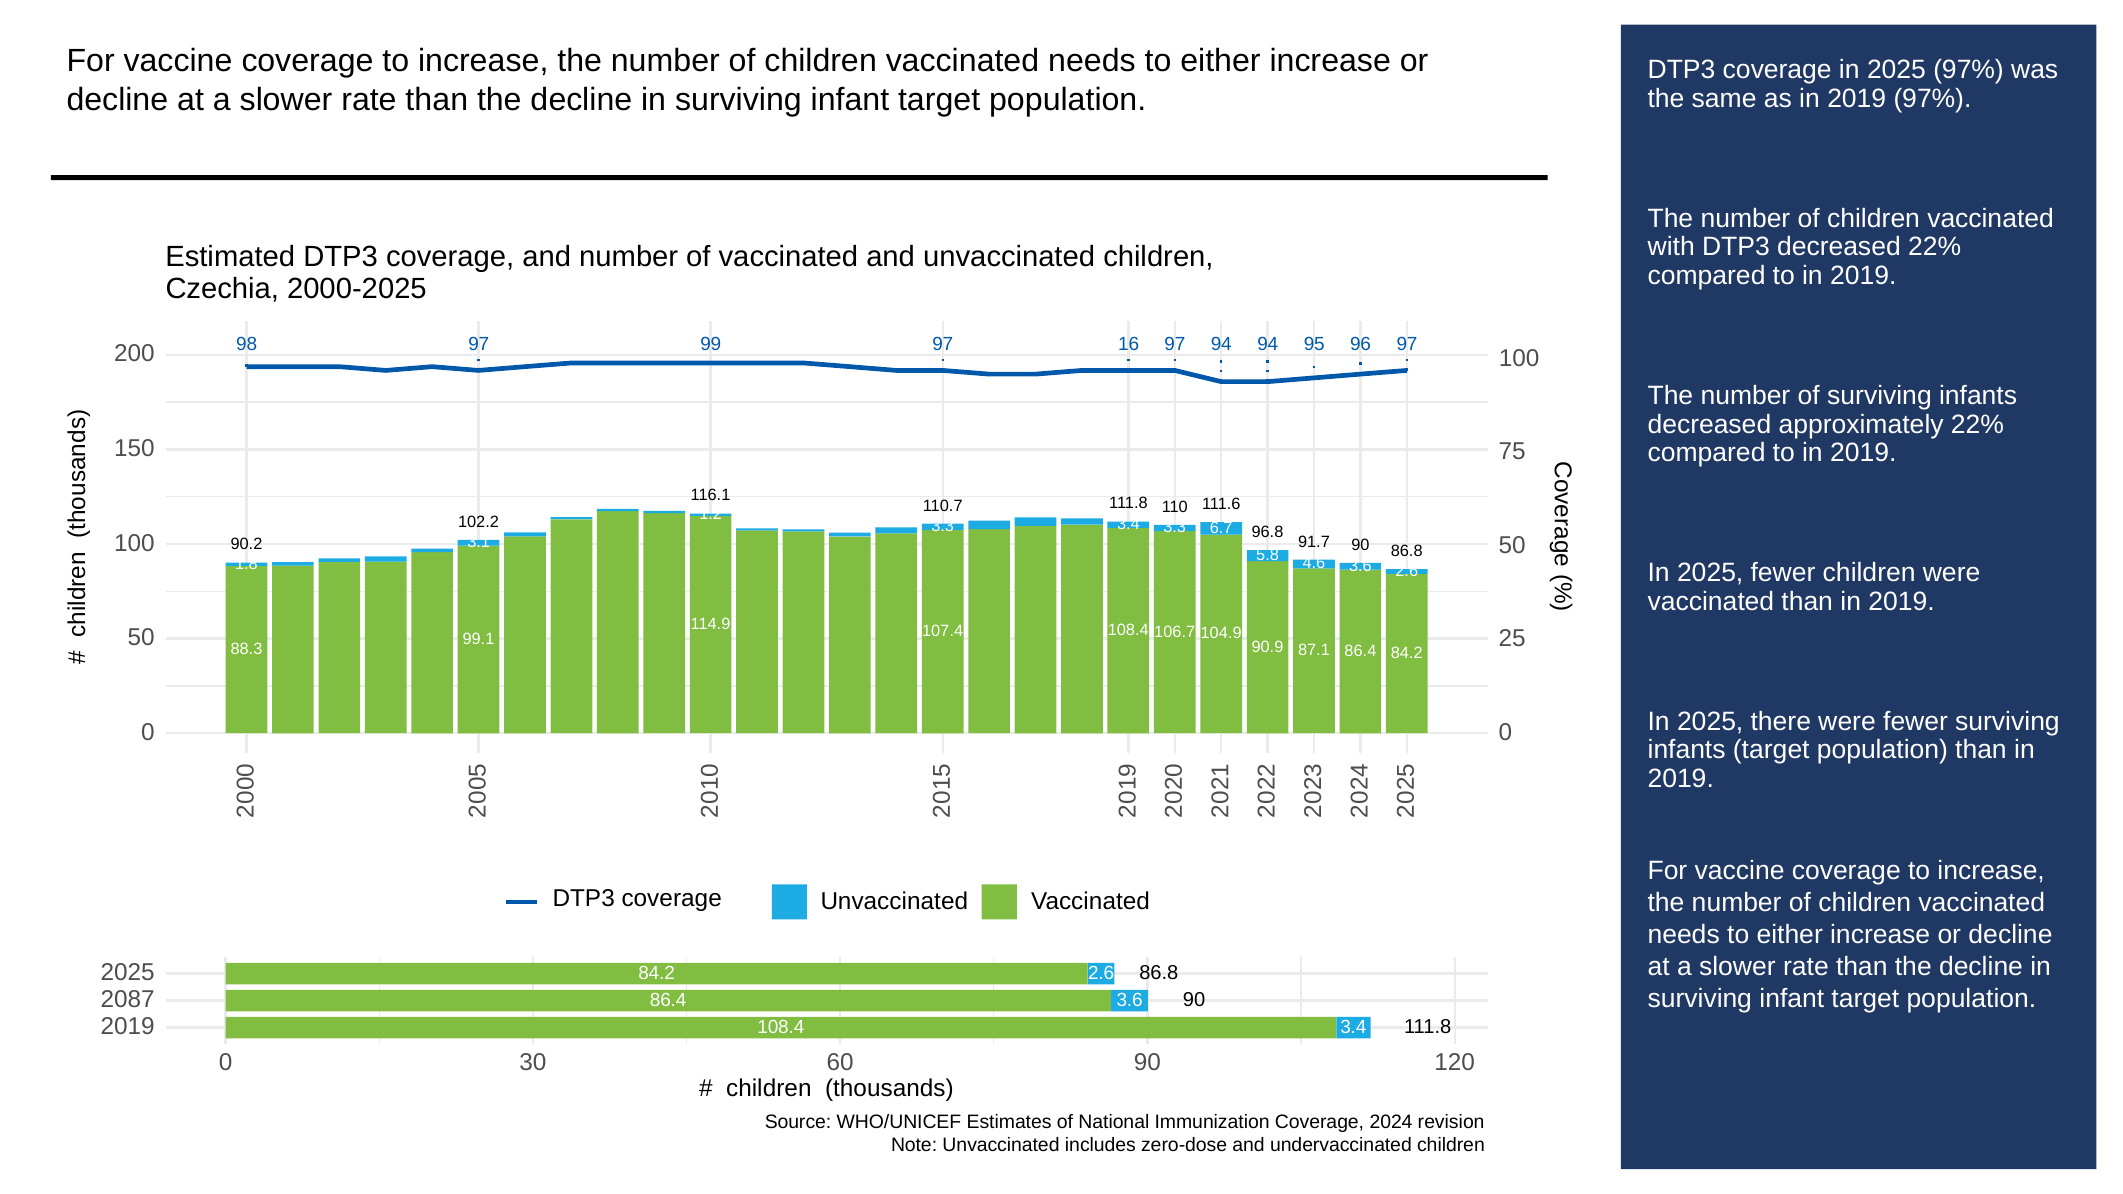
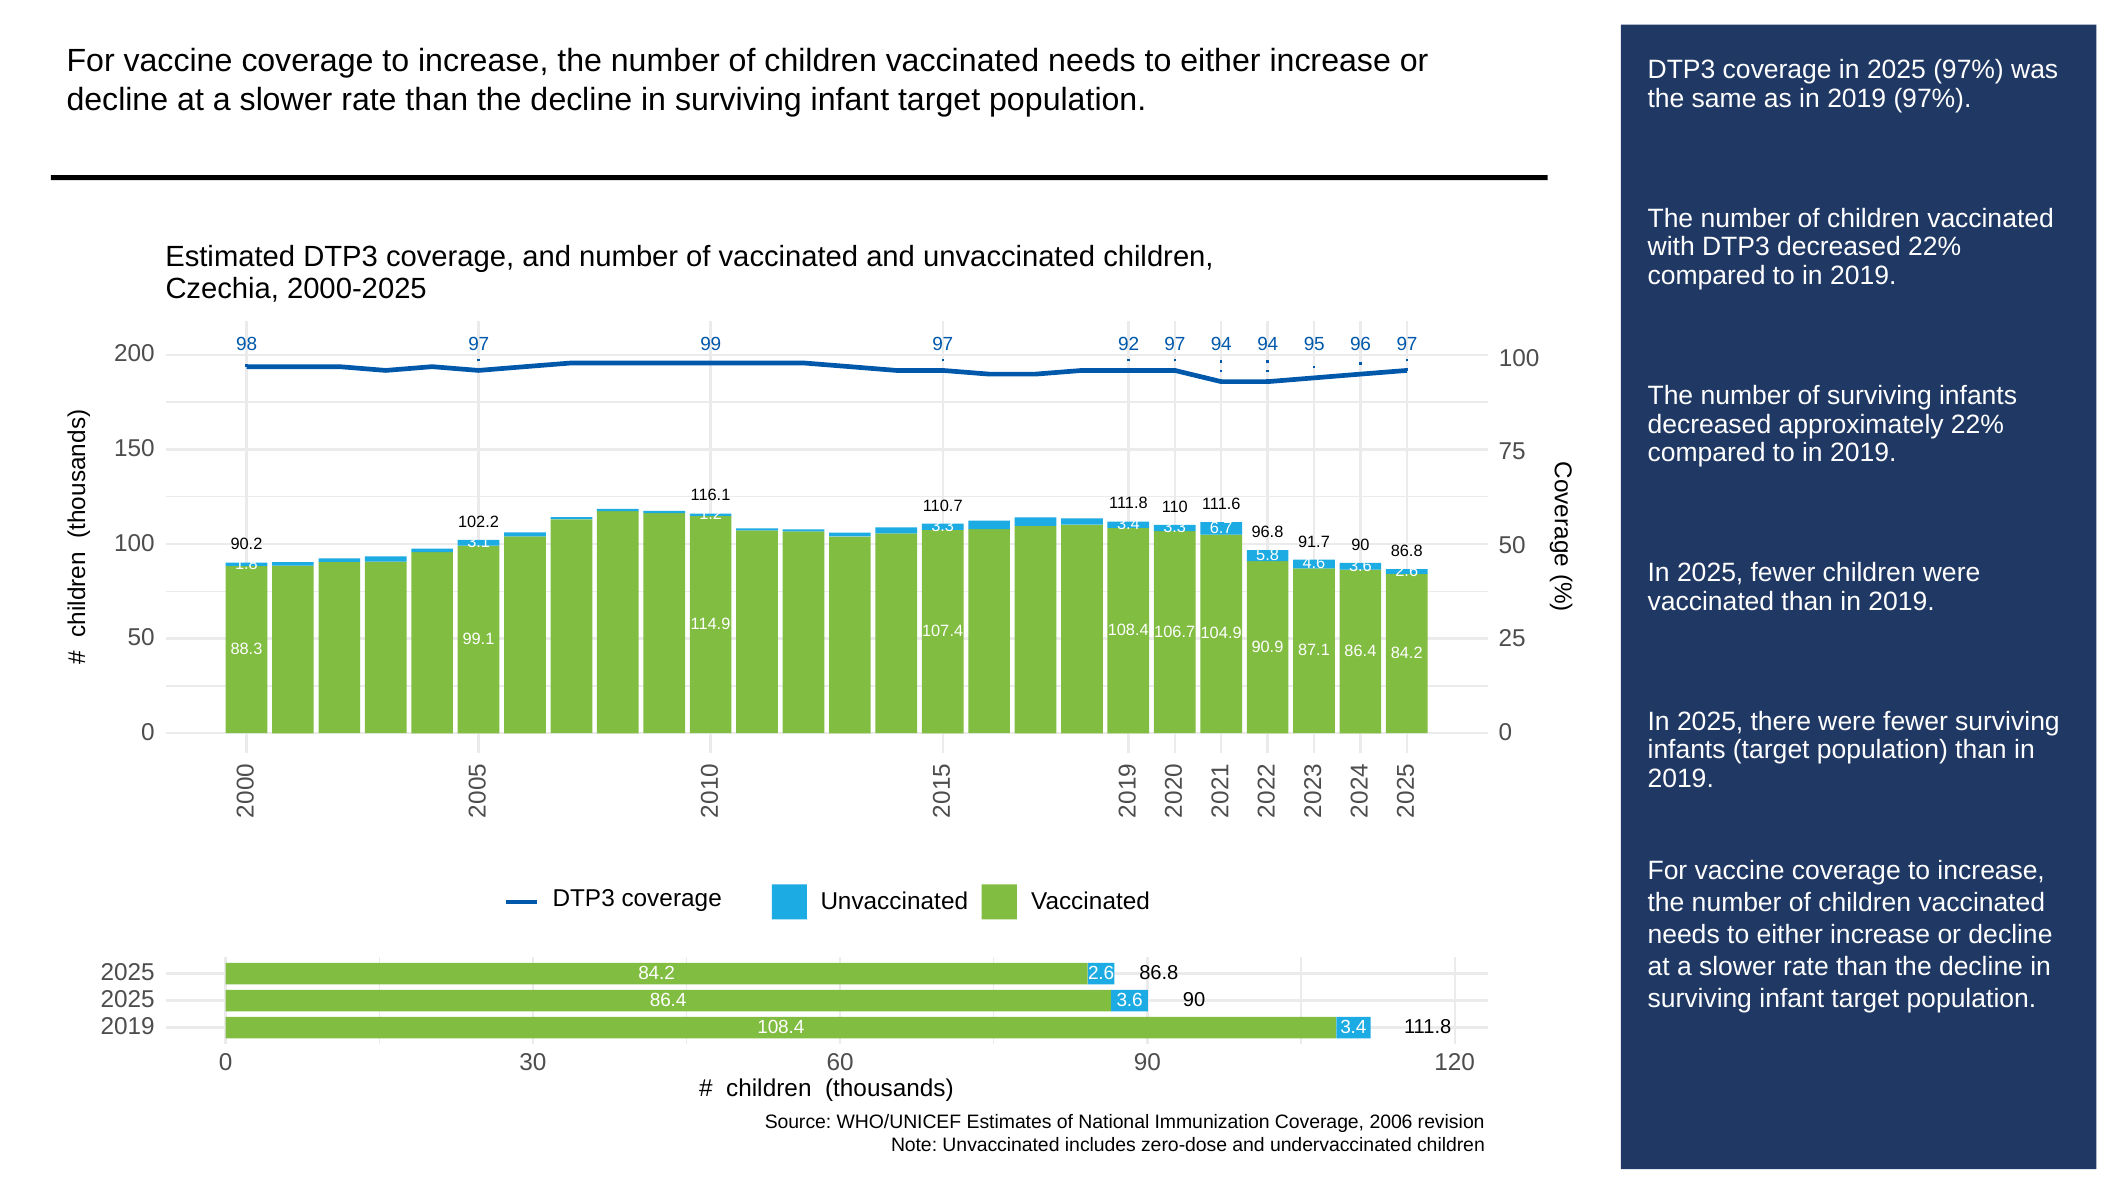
16: 16 -> 92
2087 at (128, 1000): 2087 -> 2025
2024: 2024 -> 2006
